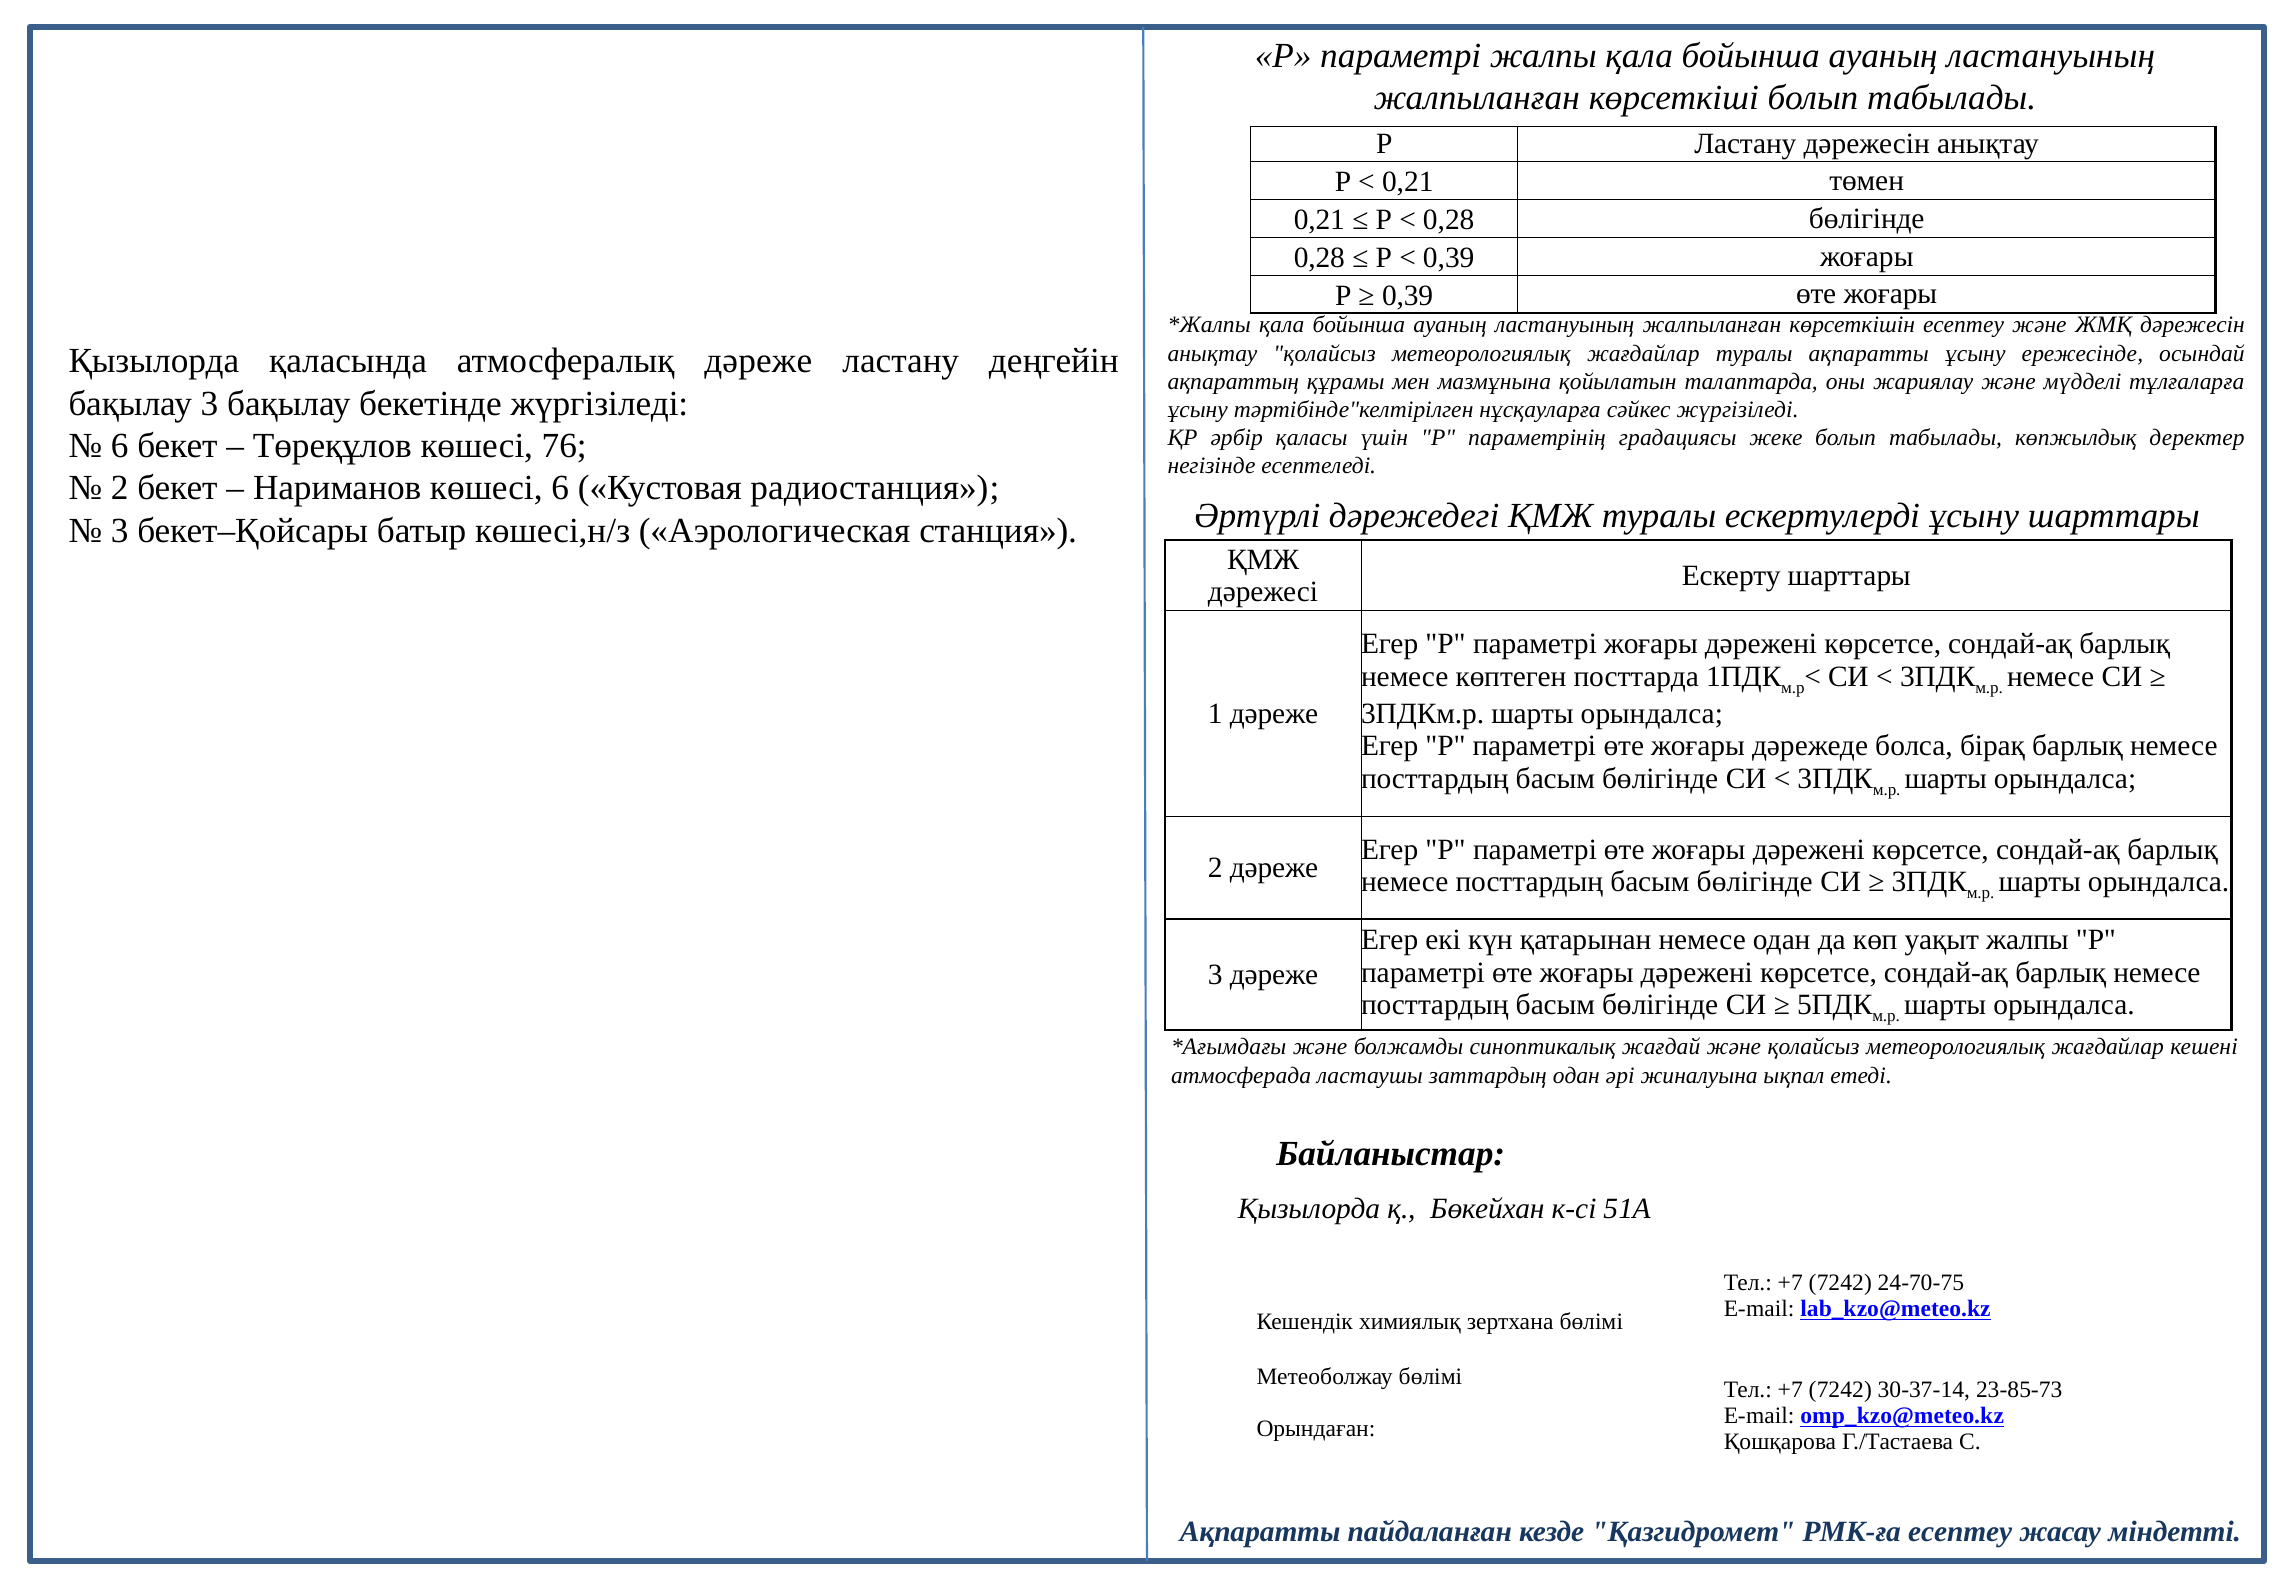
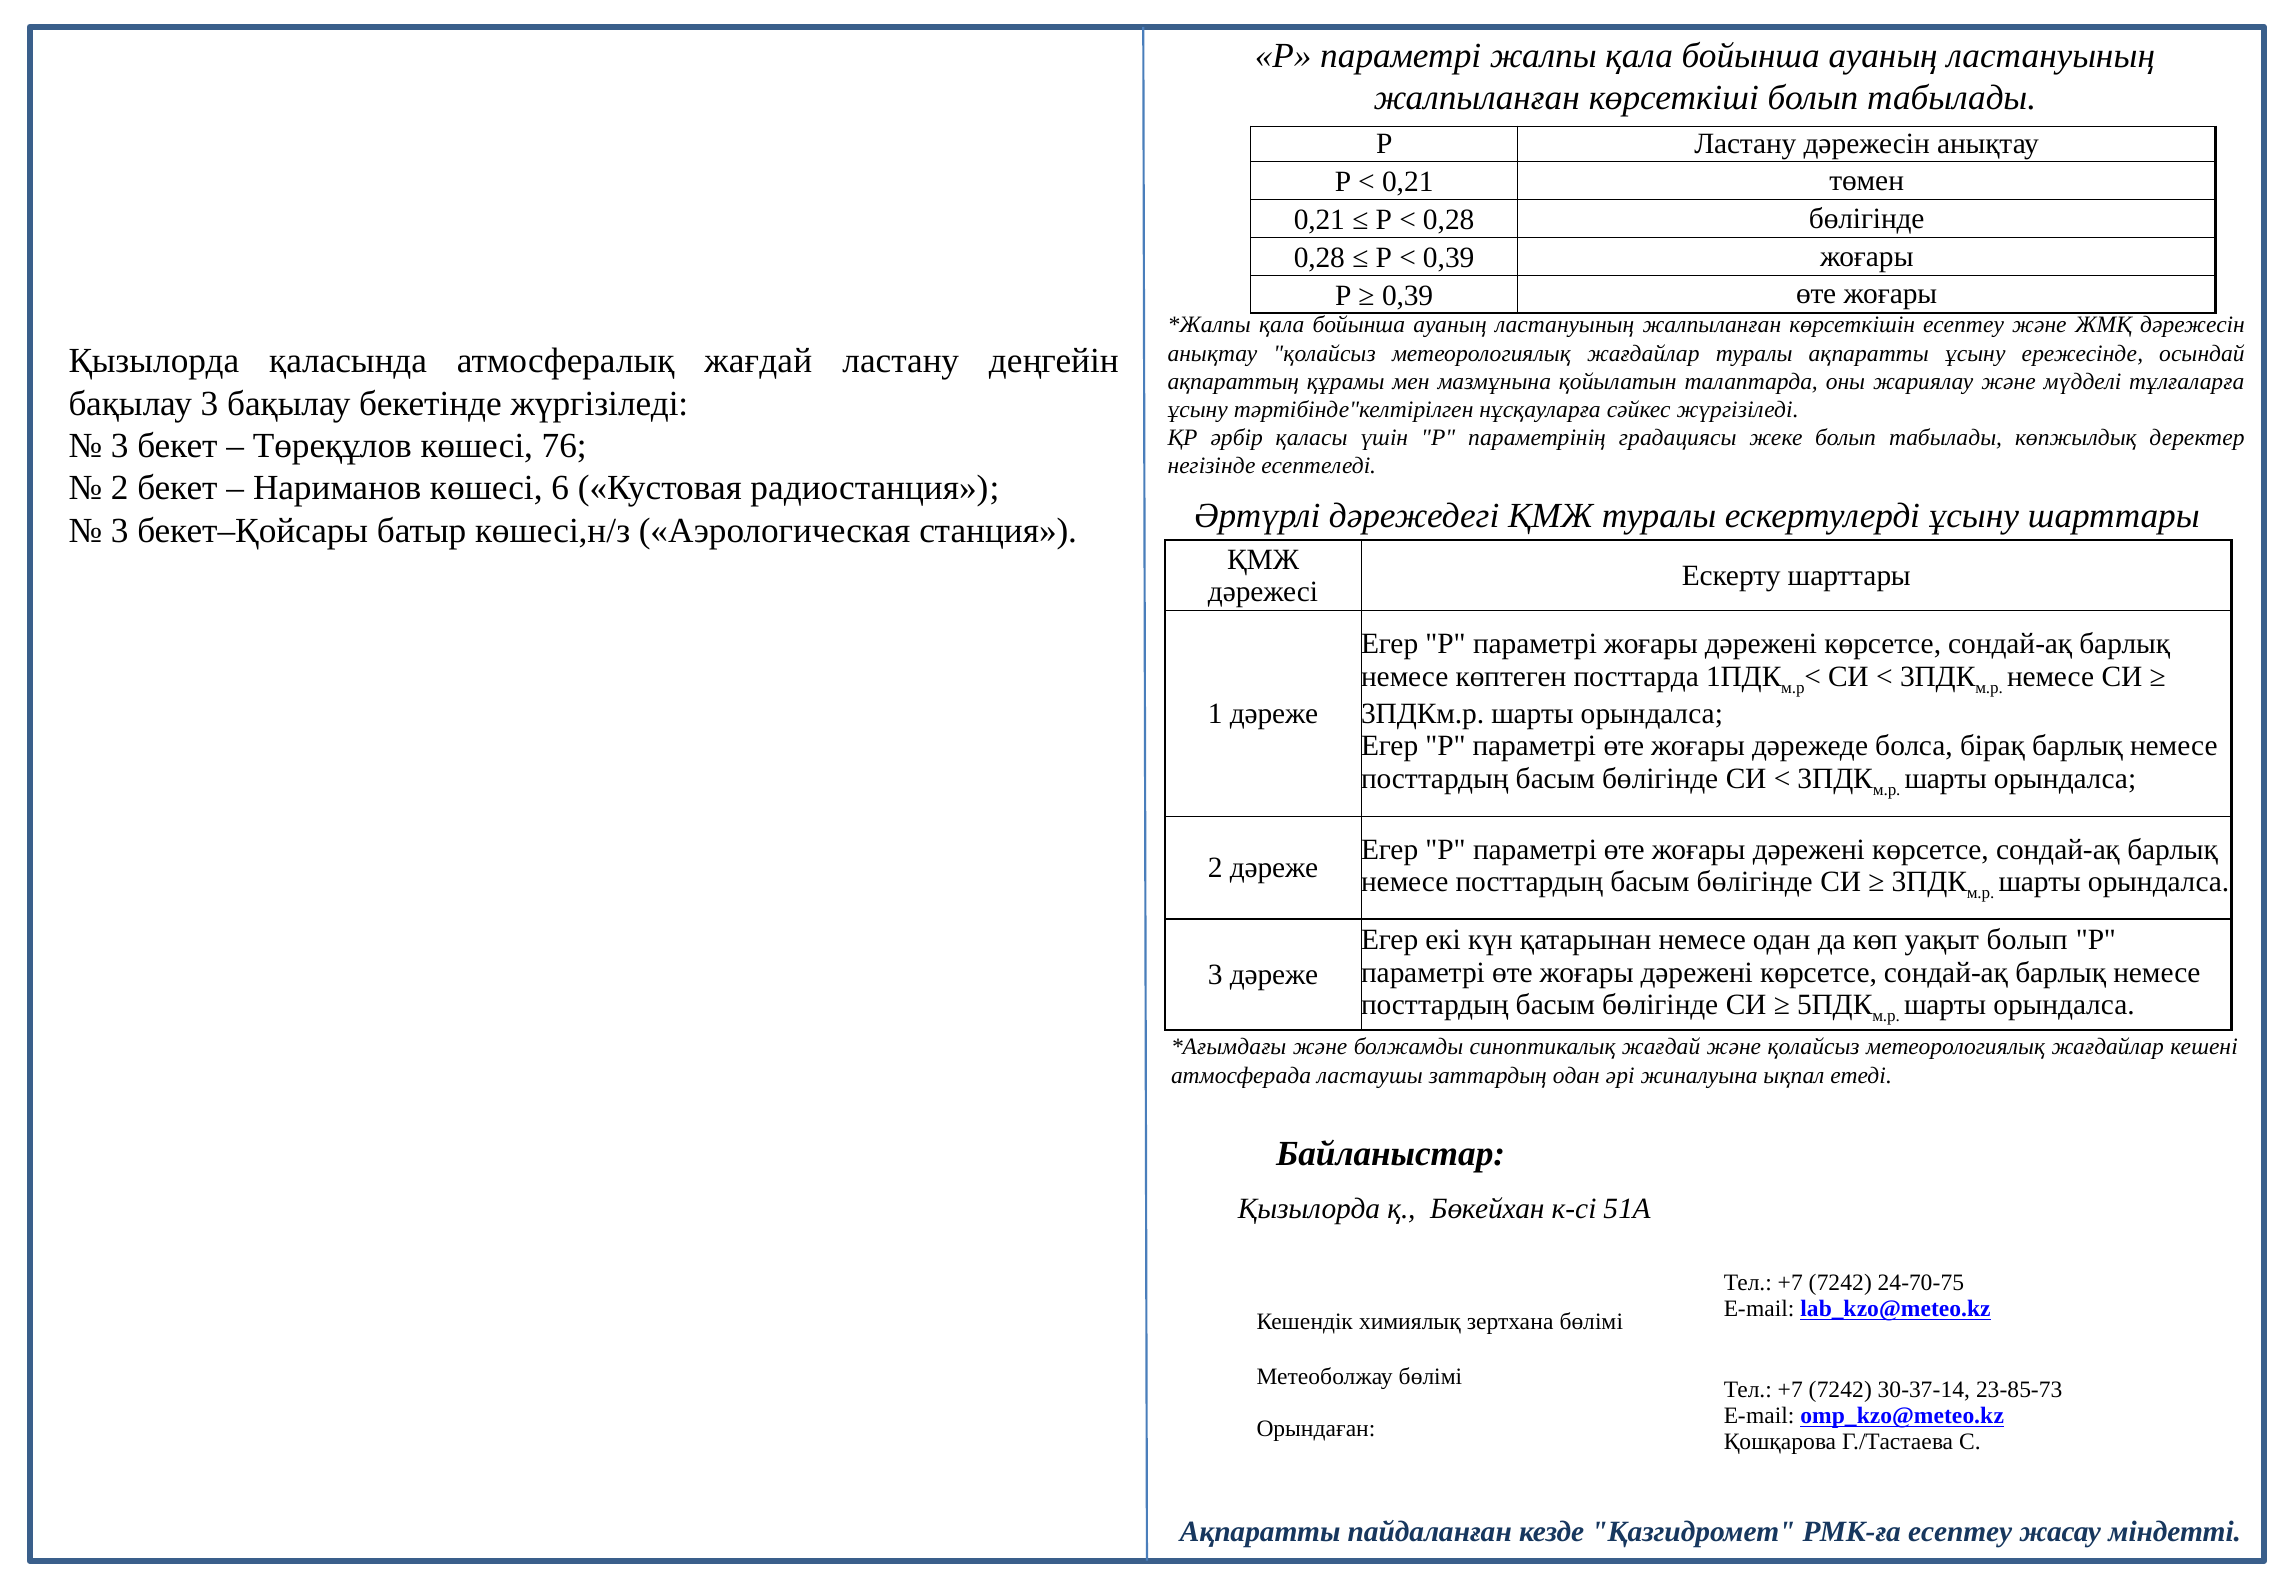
атмосфералық дәреже: дәреже -> жағдай
6 at (120, 446): 6 -> 3
уақыт жалпы: жалпы -> болып
